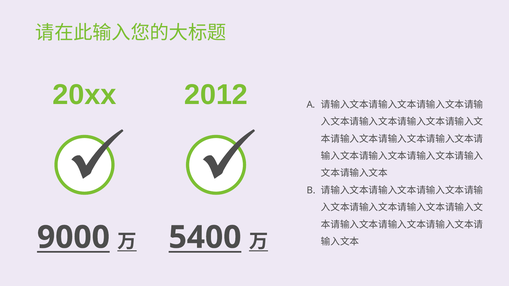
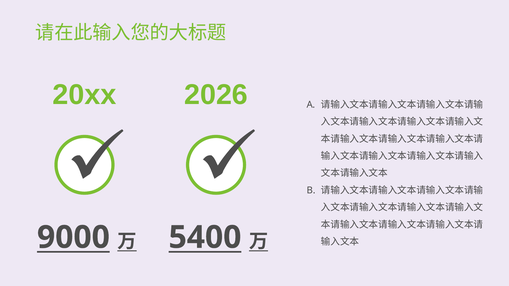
2012: 2012 -> 2026
